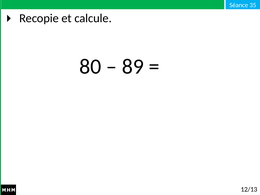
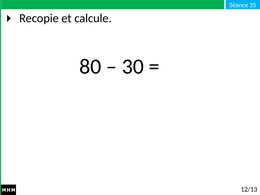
89: 89 -> 30
